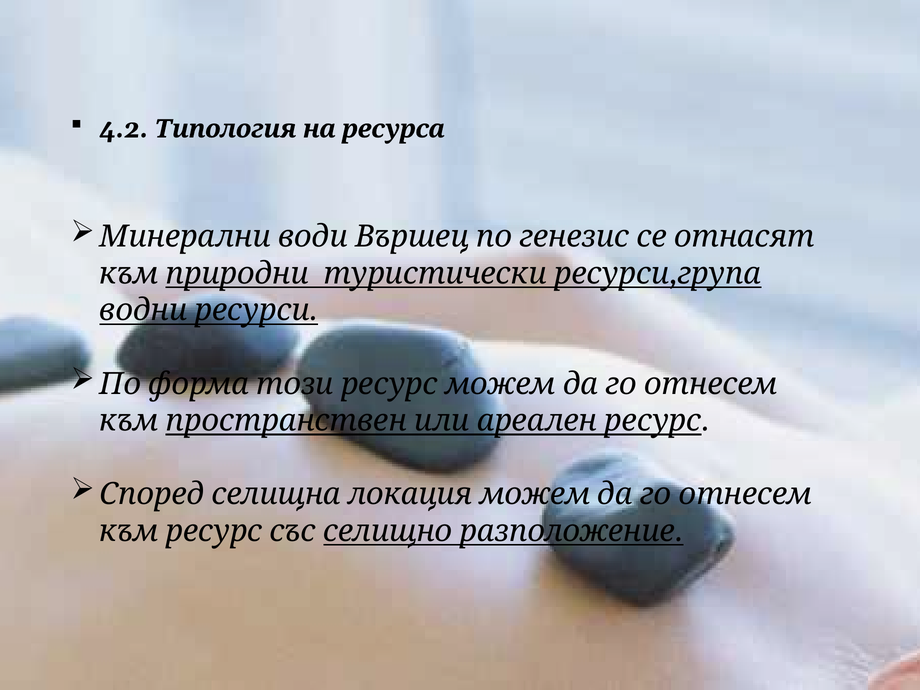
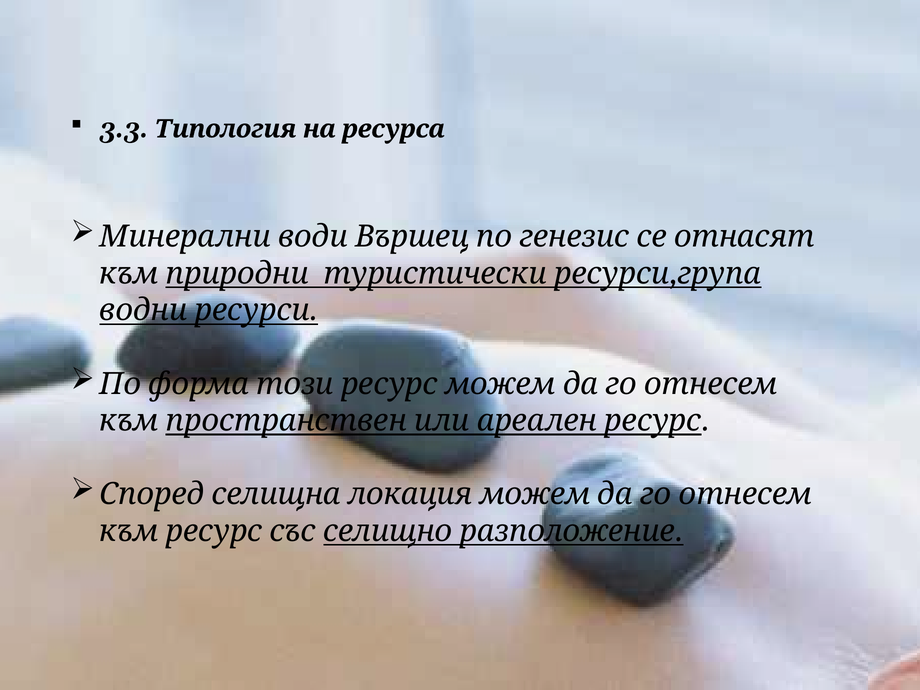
4.2: 4.2 -> 3.3
